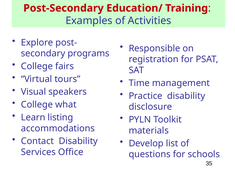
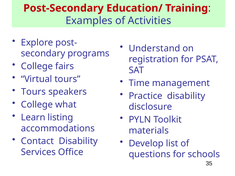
Responsible: Responsible -> Understand
Visual at (34, 92): Visual -> Tours
